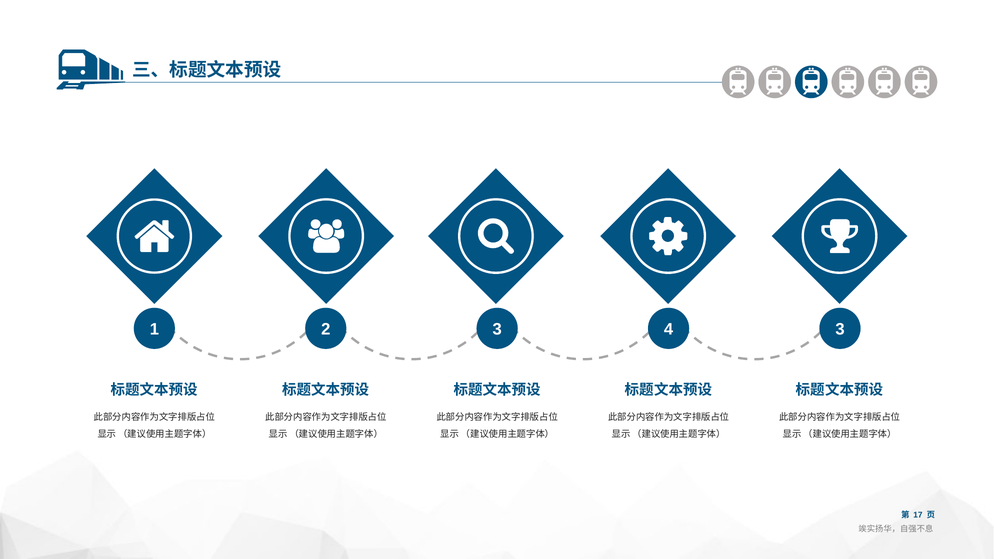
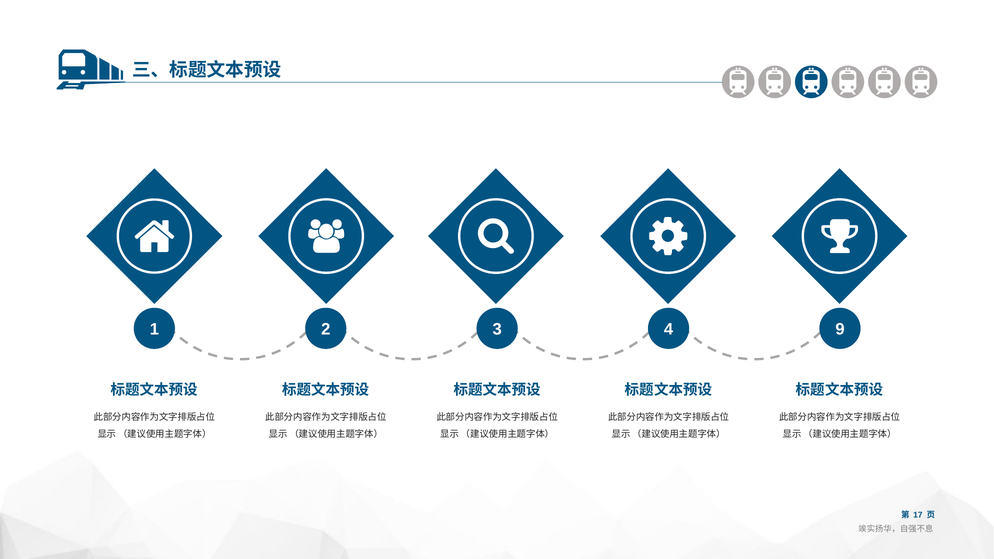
4 3: 3 -> 9
